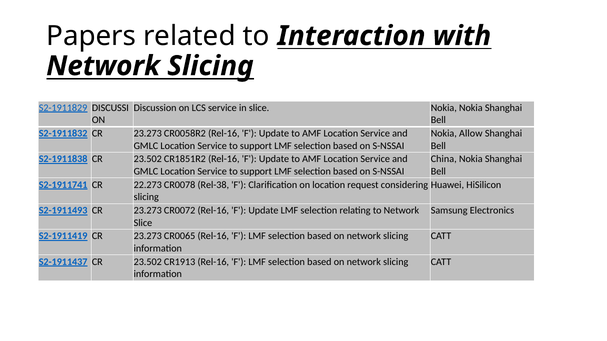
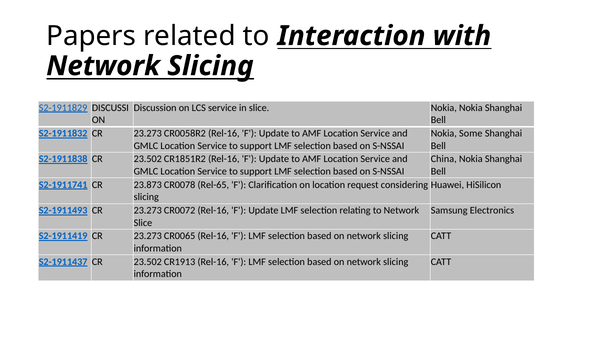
Allow: Allow -> Some
22.273: 22.273 -> 23.873
Rel-38: Rel-38 -> Rel-65
